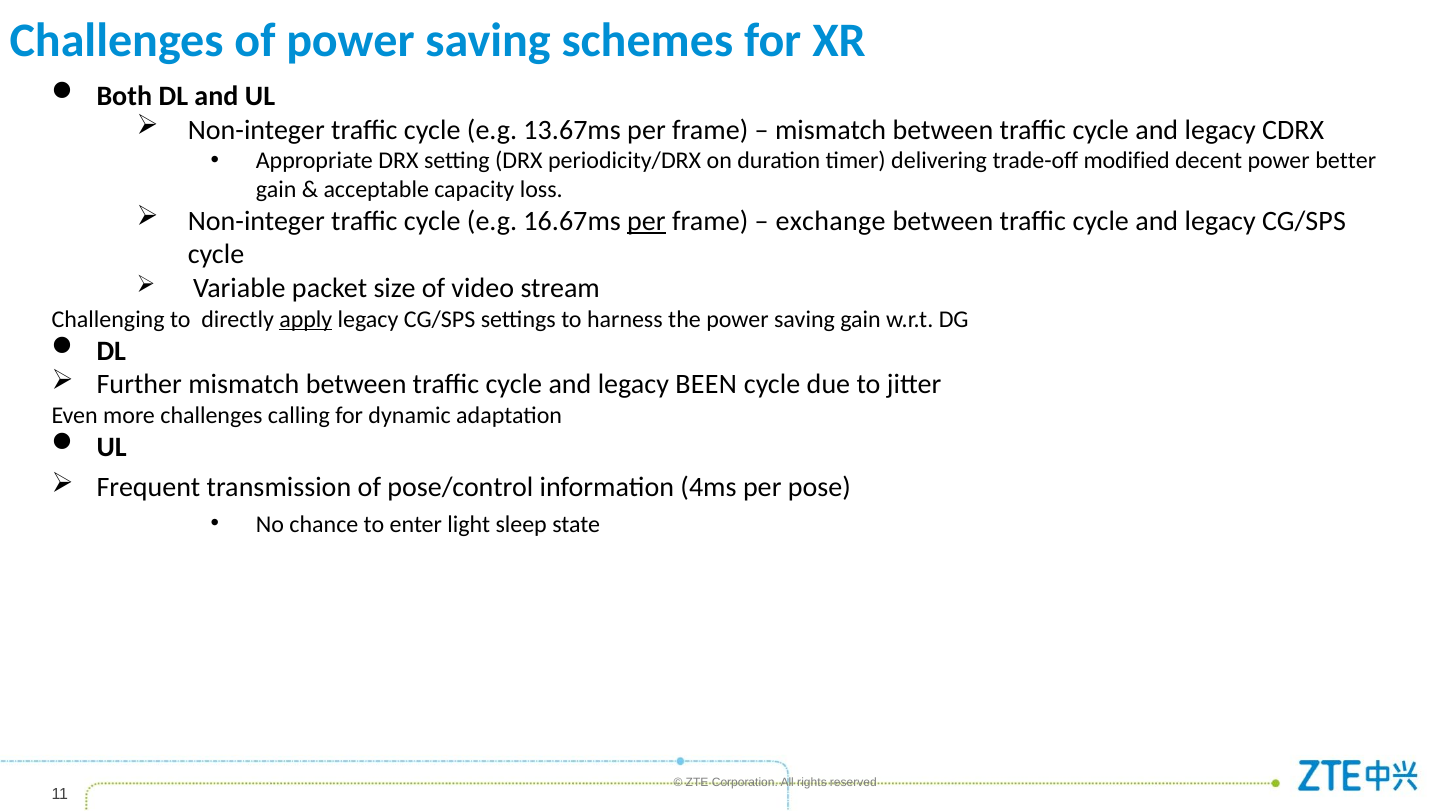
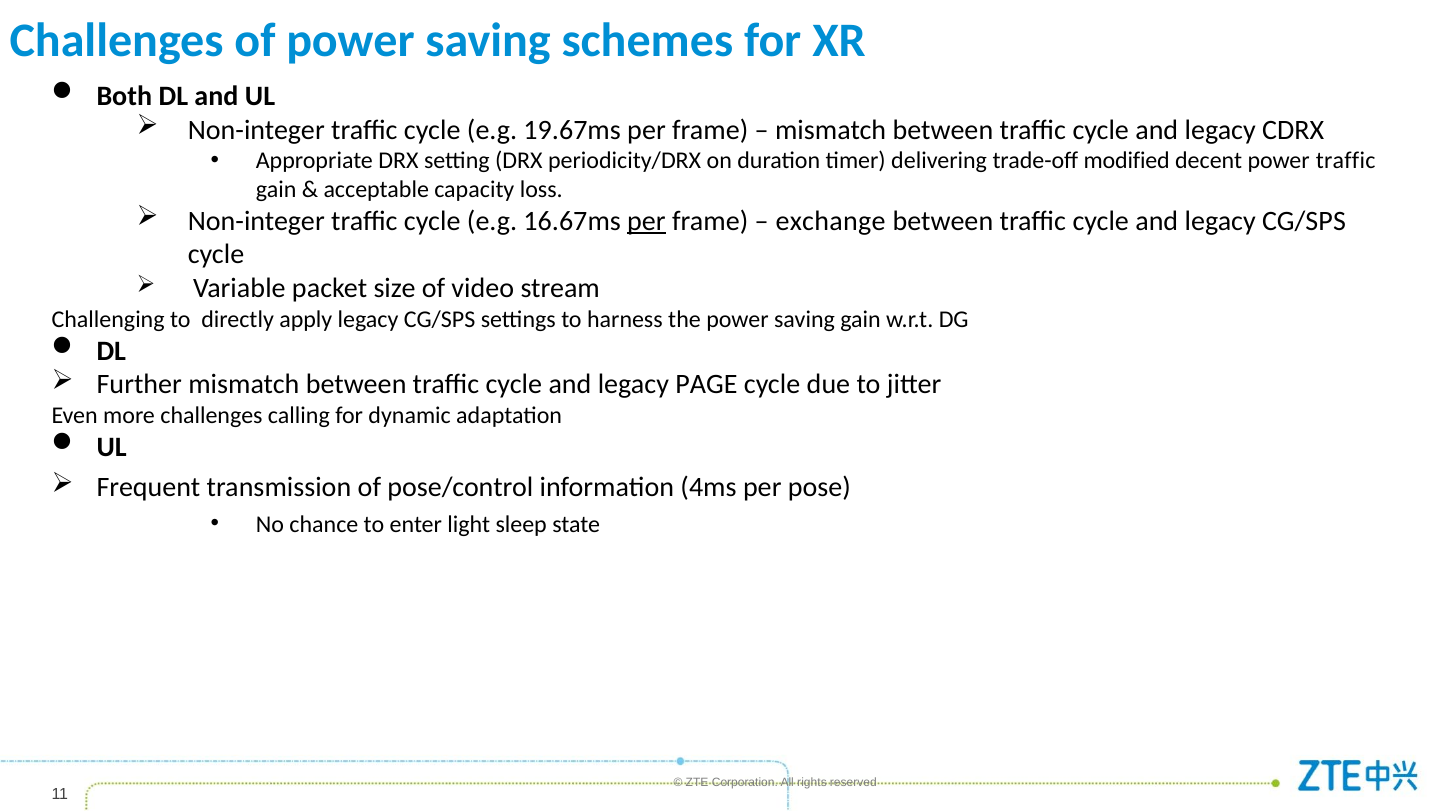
13.67ms: 13.67ms -> 19.67ms
power better: better -> traffic
apply underline: present -> none
BEEN: BEEN -> PAGE
